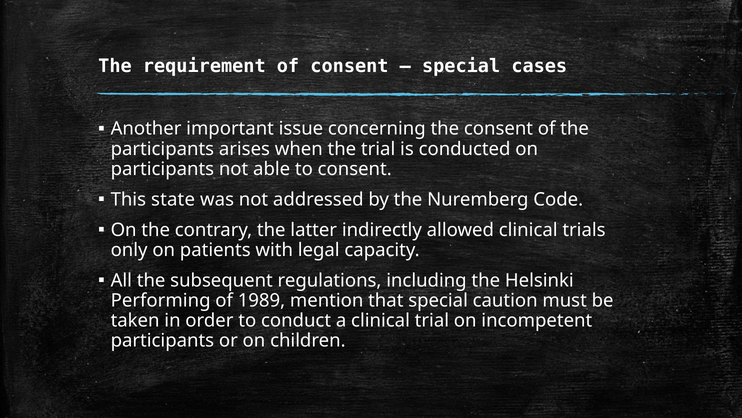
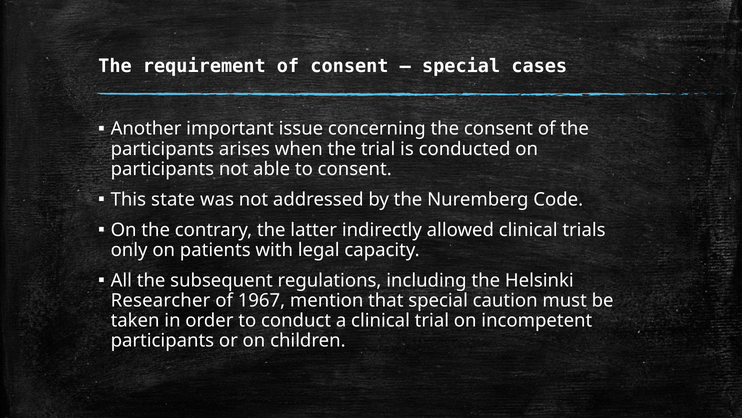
Performing: Performing -> Researcher
1989: 1989 -> 1967
